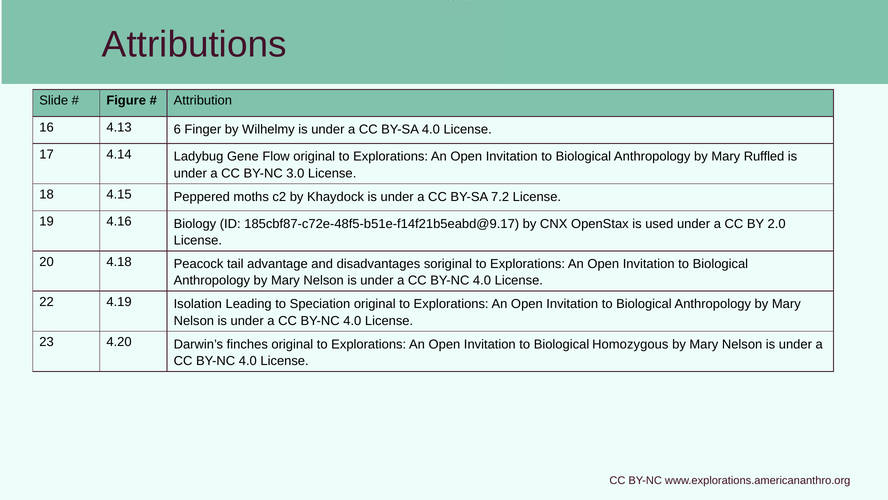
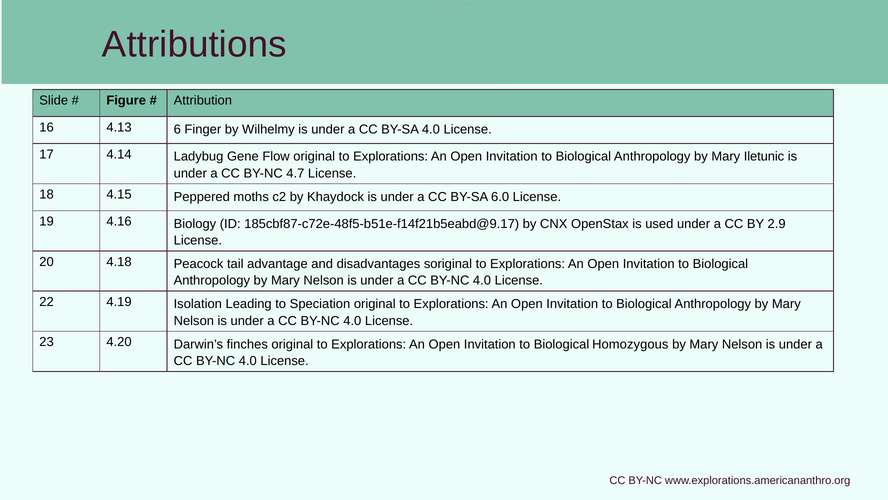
Ruffled: Ruffled -> Iletunic
3.0: 3.0 -> 4.7
7.2: 7.2 -> 6.0
2.0: 2.0 -> 2.9
